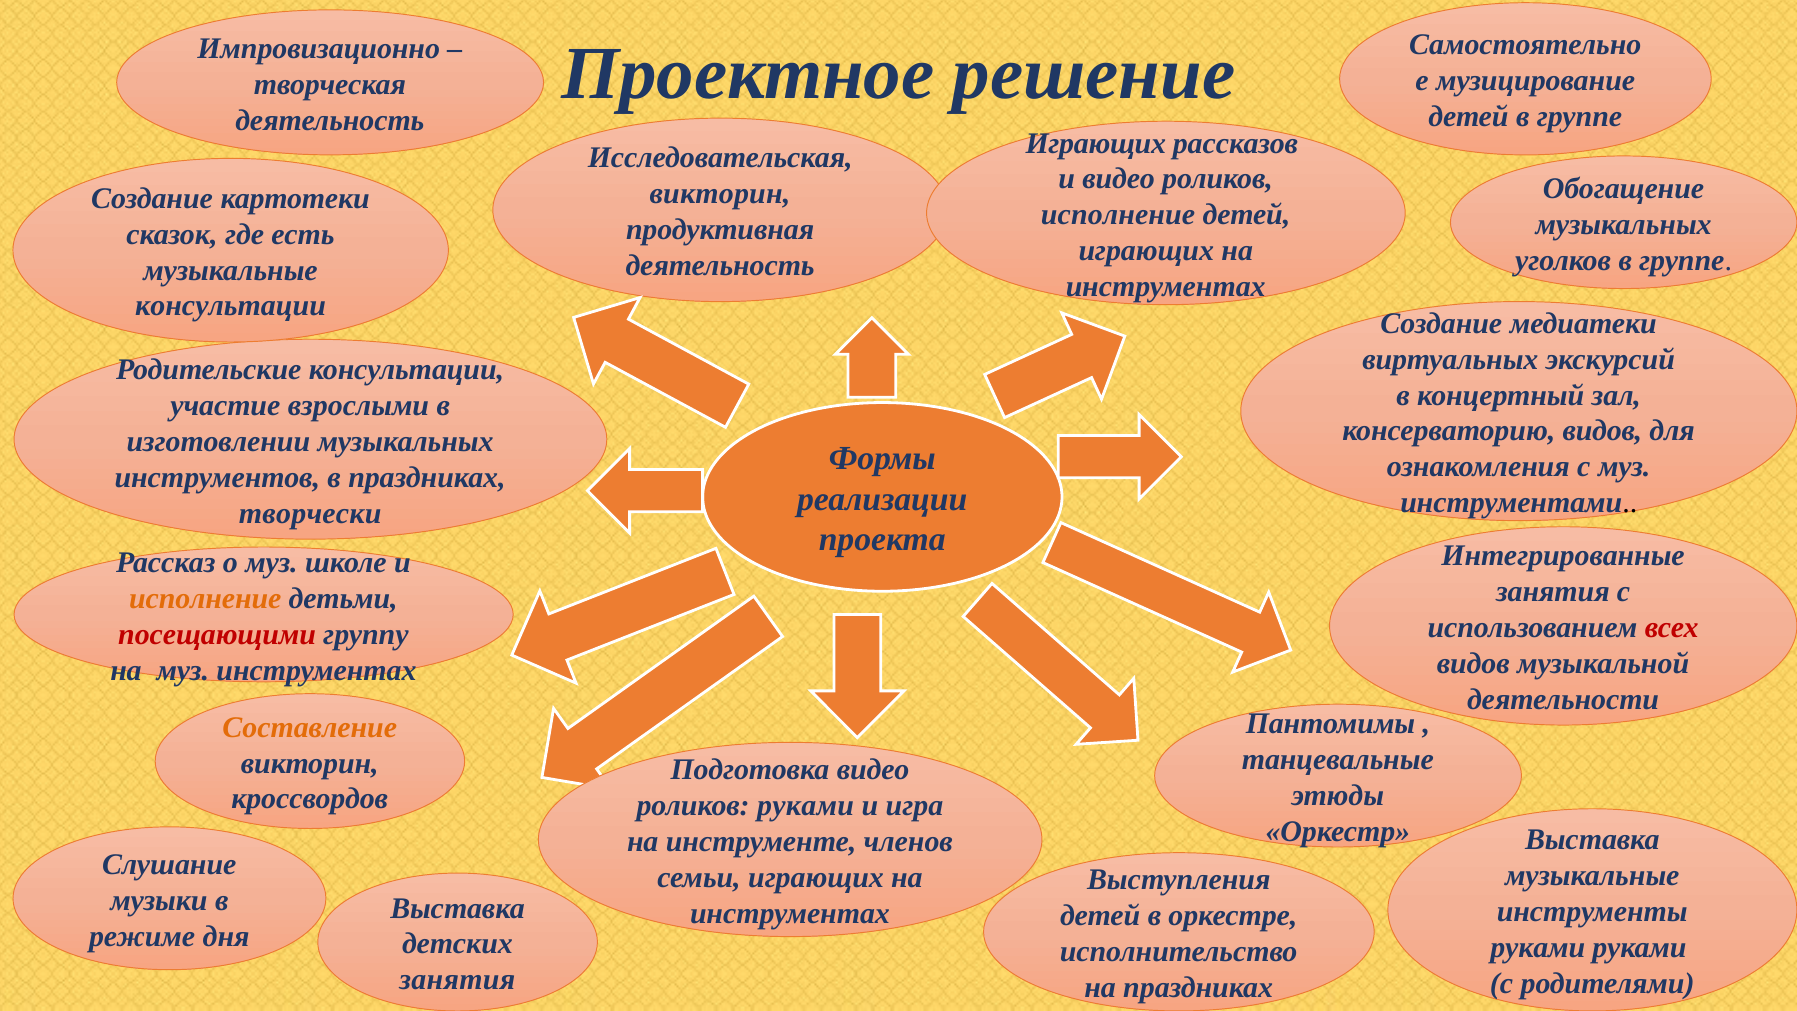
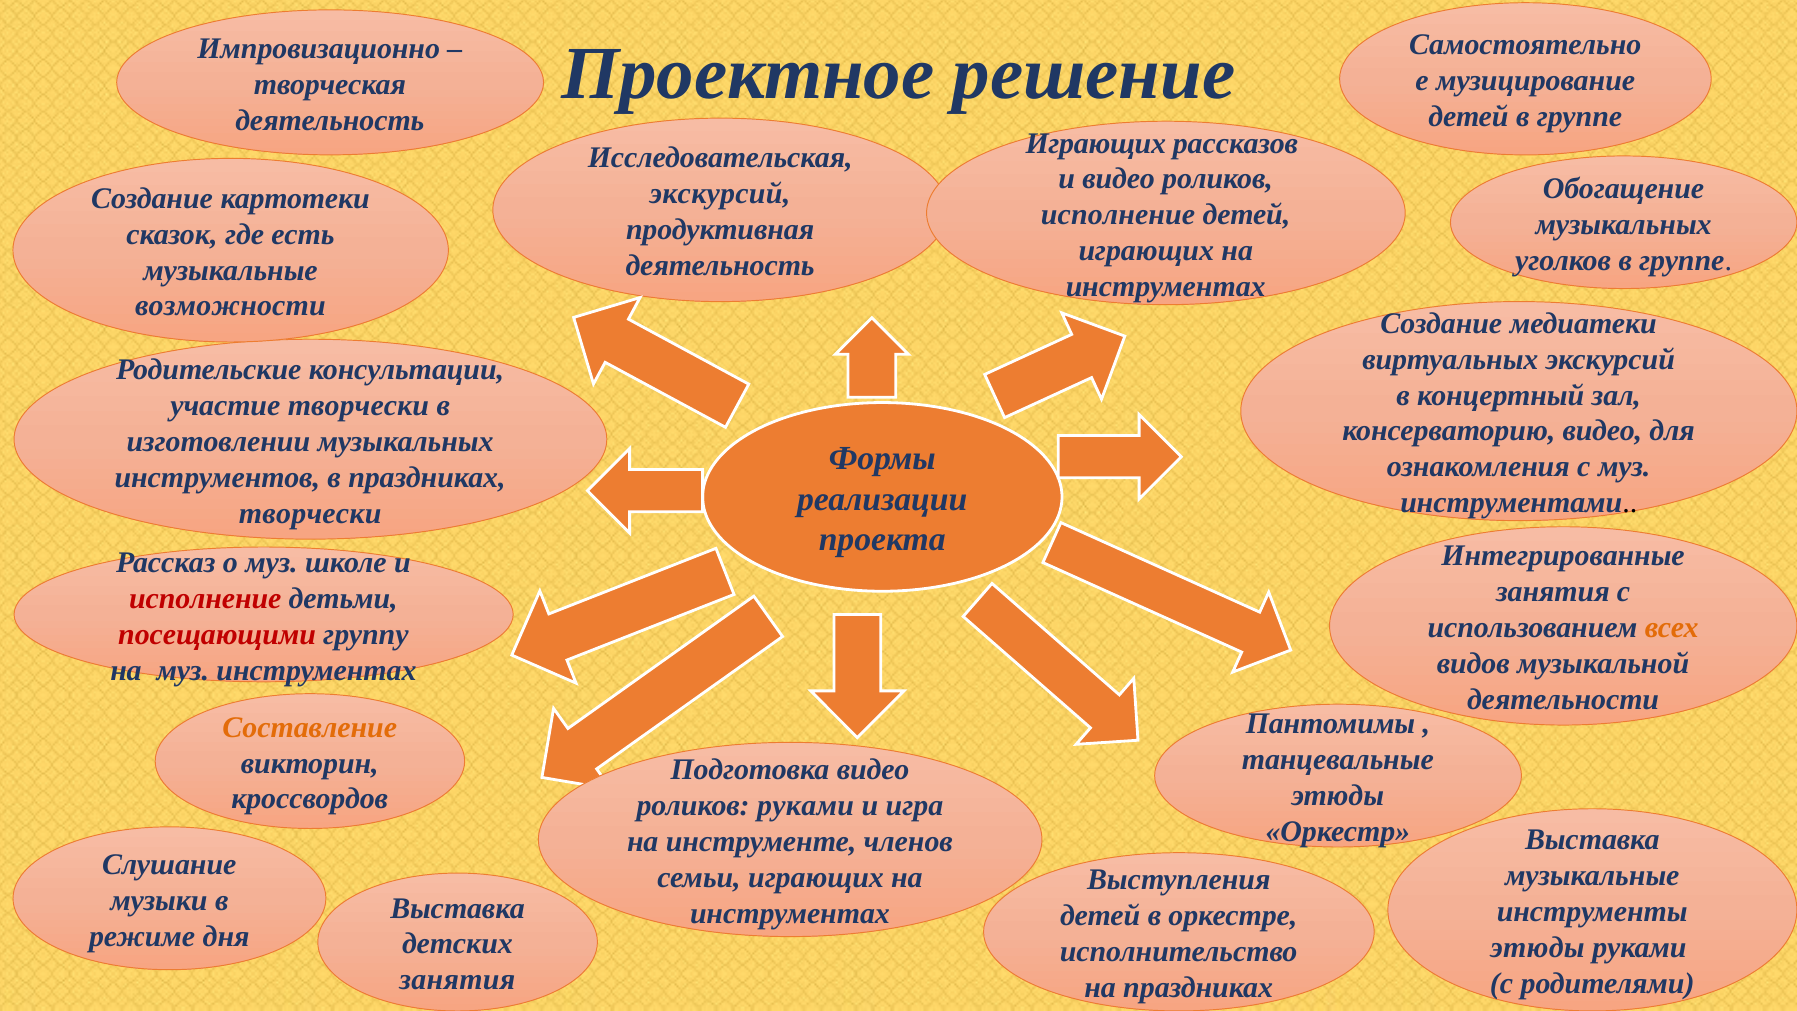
викторин at (720, 194): викторин -> экскурсий
консультации at (231, 306): консультации -> возможности
участие взрослыми: взрослыми -> творчески
консерваторию видов: видов -> видео
исполнение at (205, 598) colour: orange -> red
всех colour: red -> orange
руками at (1538, 948): руками -> этюды
